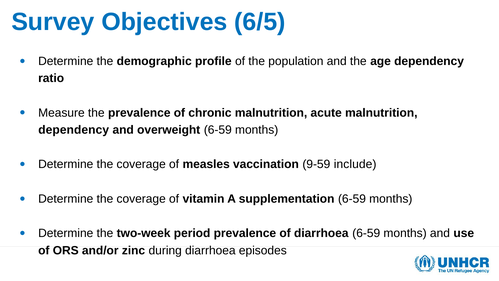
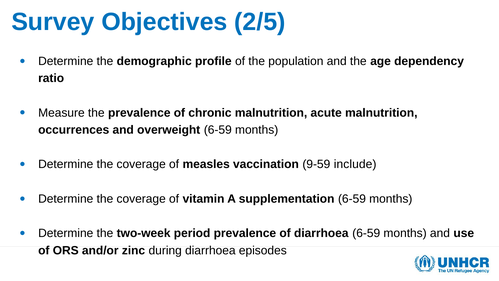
6/5: 6/5 -> 2/5
dependency at (74, 130): dependency -> occurrences
